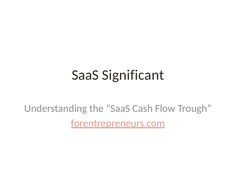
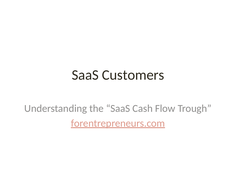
Significant: Significant -> Customers
